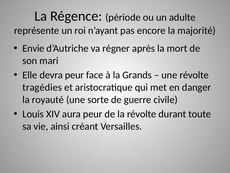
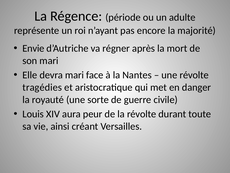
devra peur: peur -> mari
Grands: Grands -> Nantes
